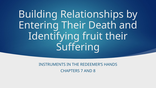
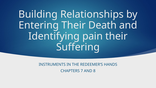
fruit: fruit -> pain
